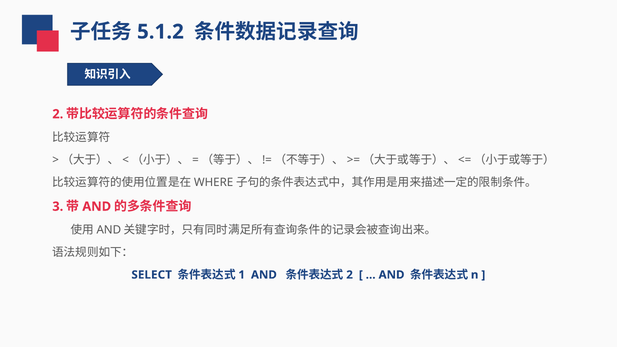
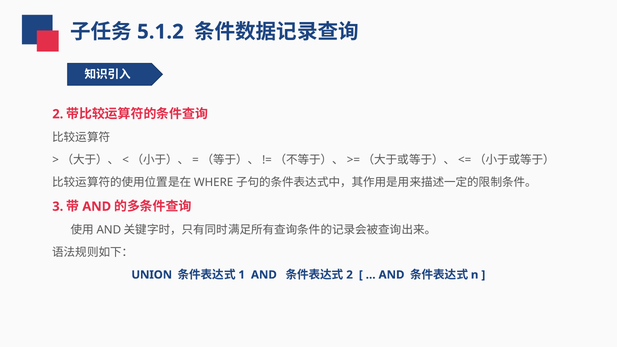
SELECT: SELECT -> UNION
